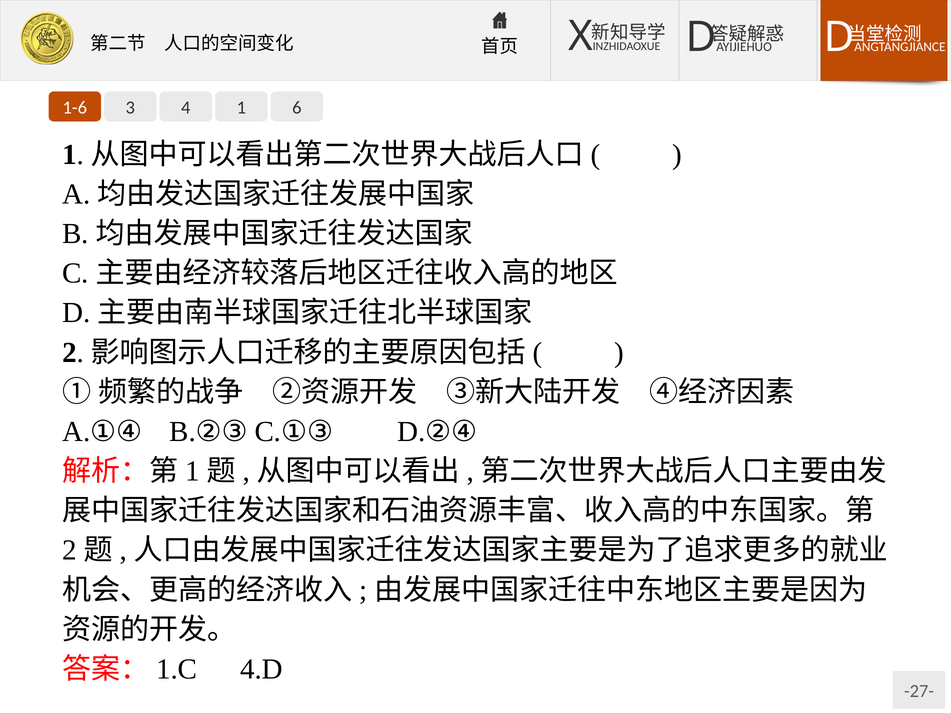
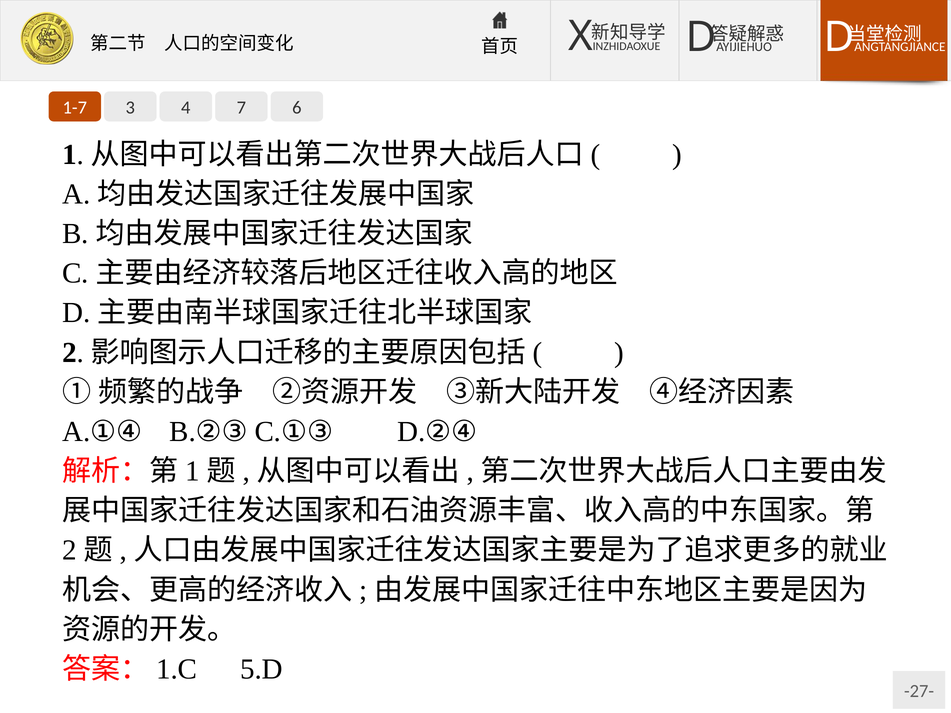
1-6: 1-6 -> 1-7
1: 1 -> 7
4.D: 4.D -> 5.D
